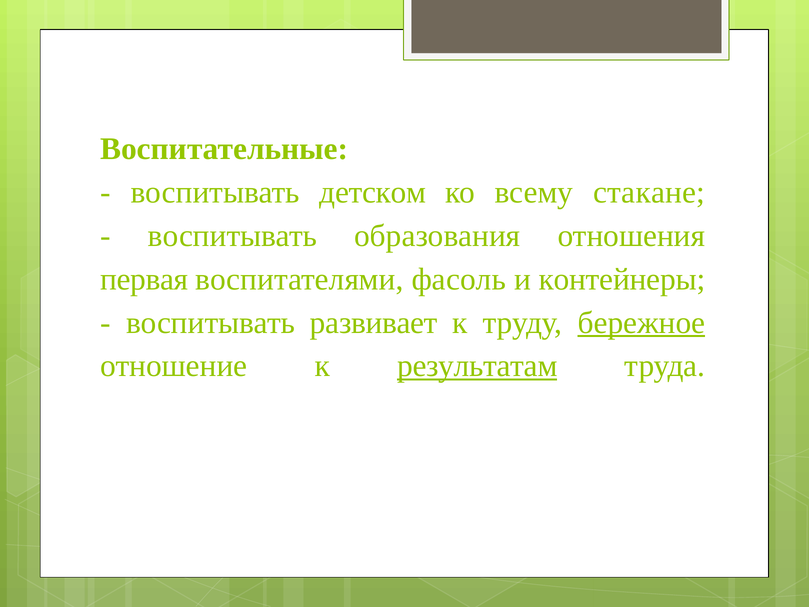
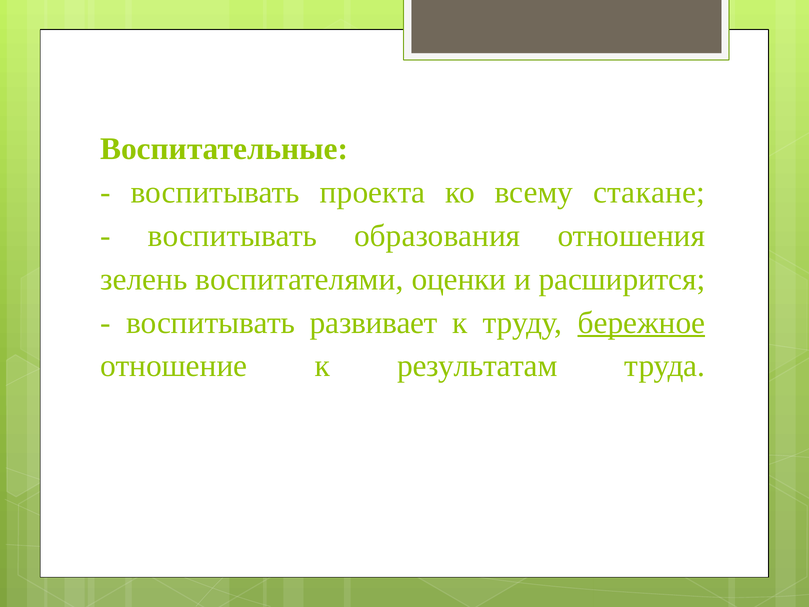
детском: детском -> проекта
первая: первая -> зелень
фасоль: фасоль -> оценки
контейнеры: контейнеры -> расширится
результатам underline: present -> none
